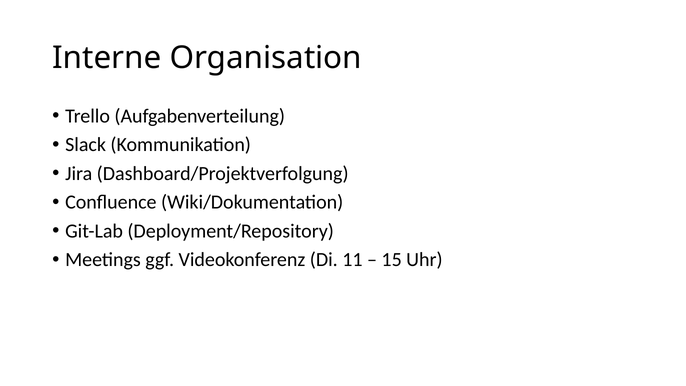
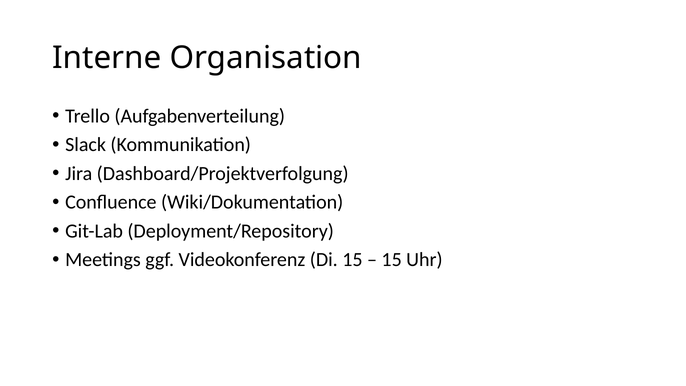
Di 11: 11 -> 15
